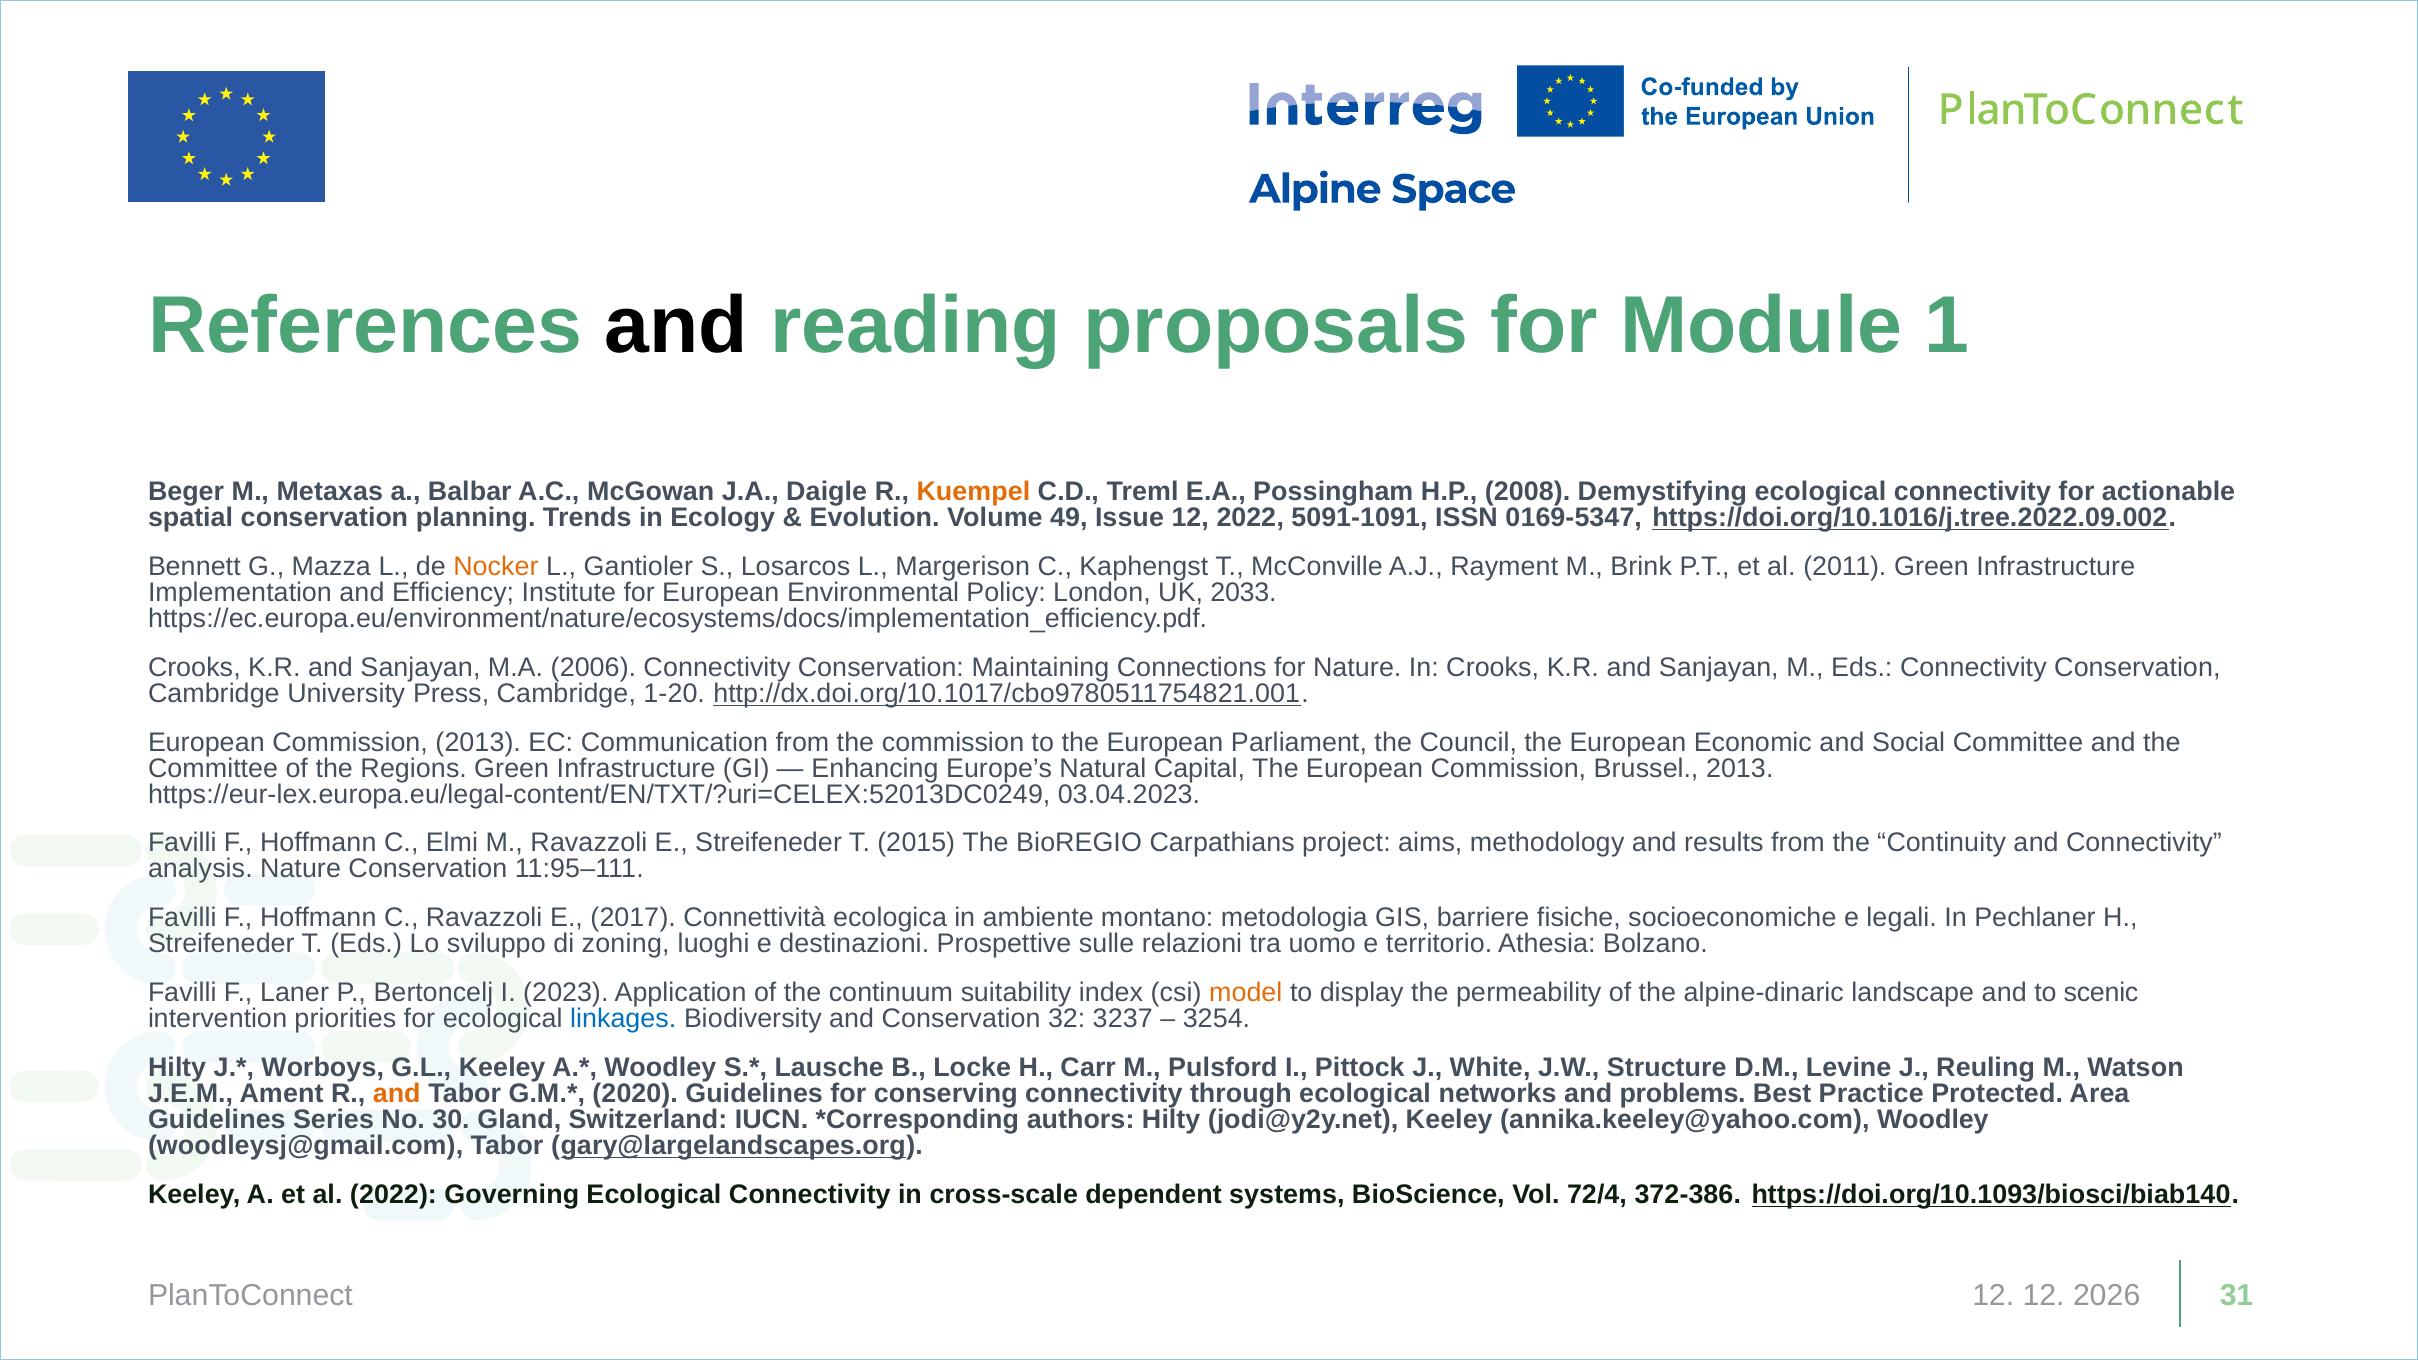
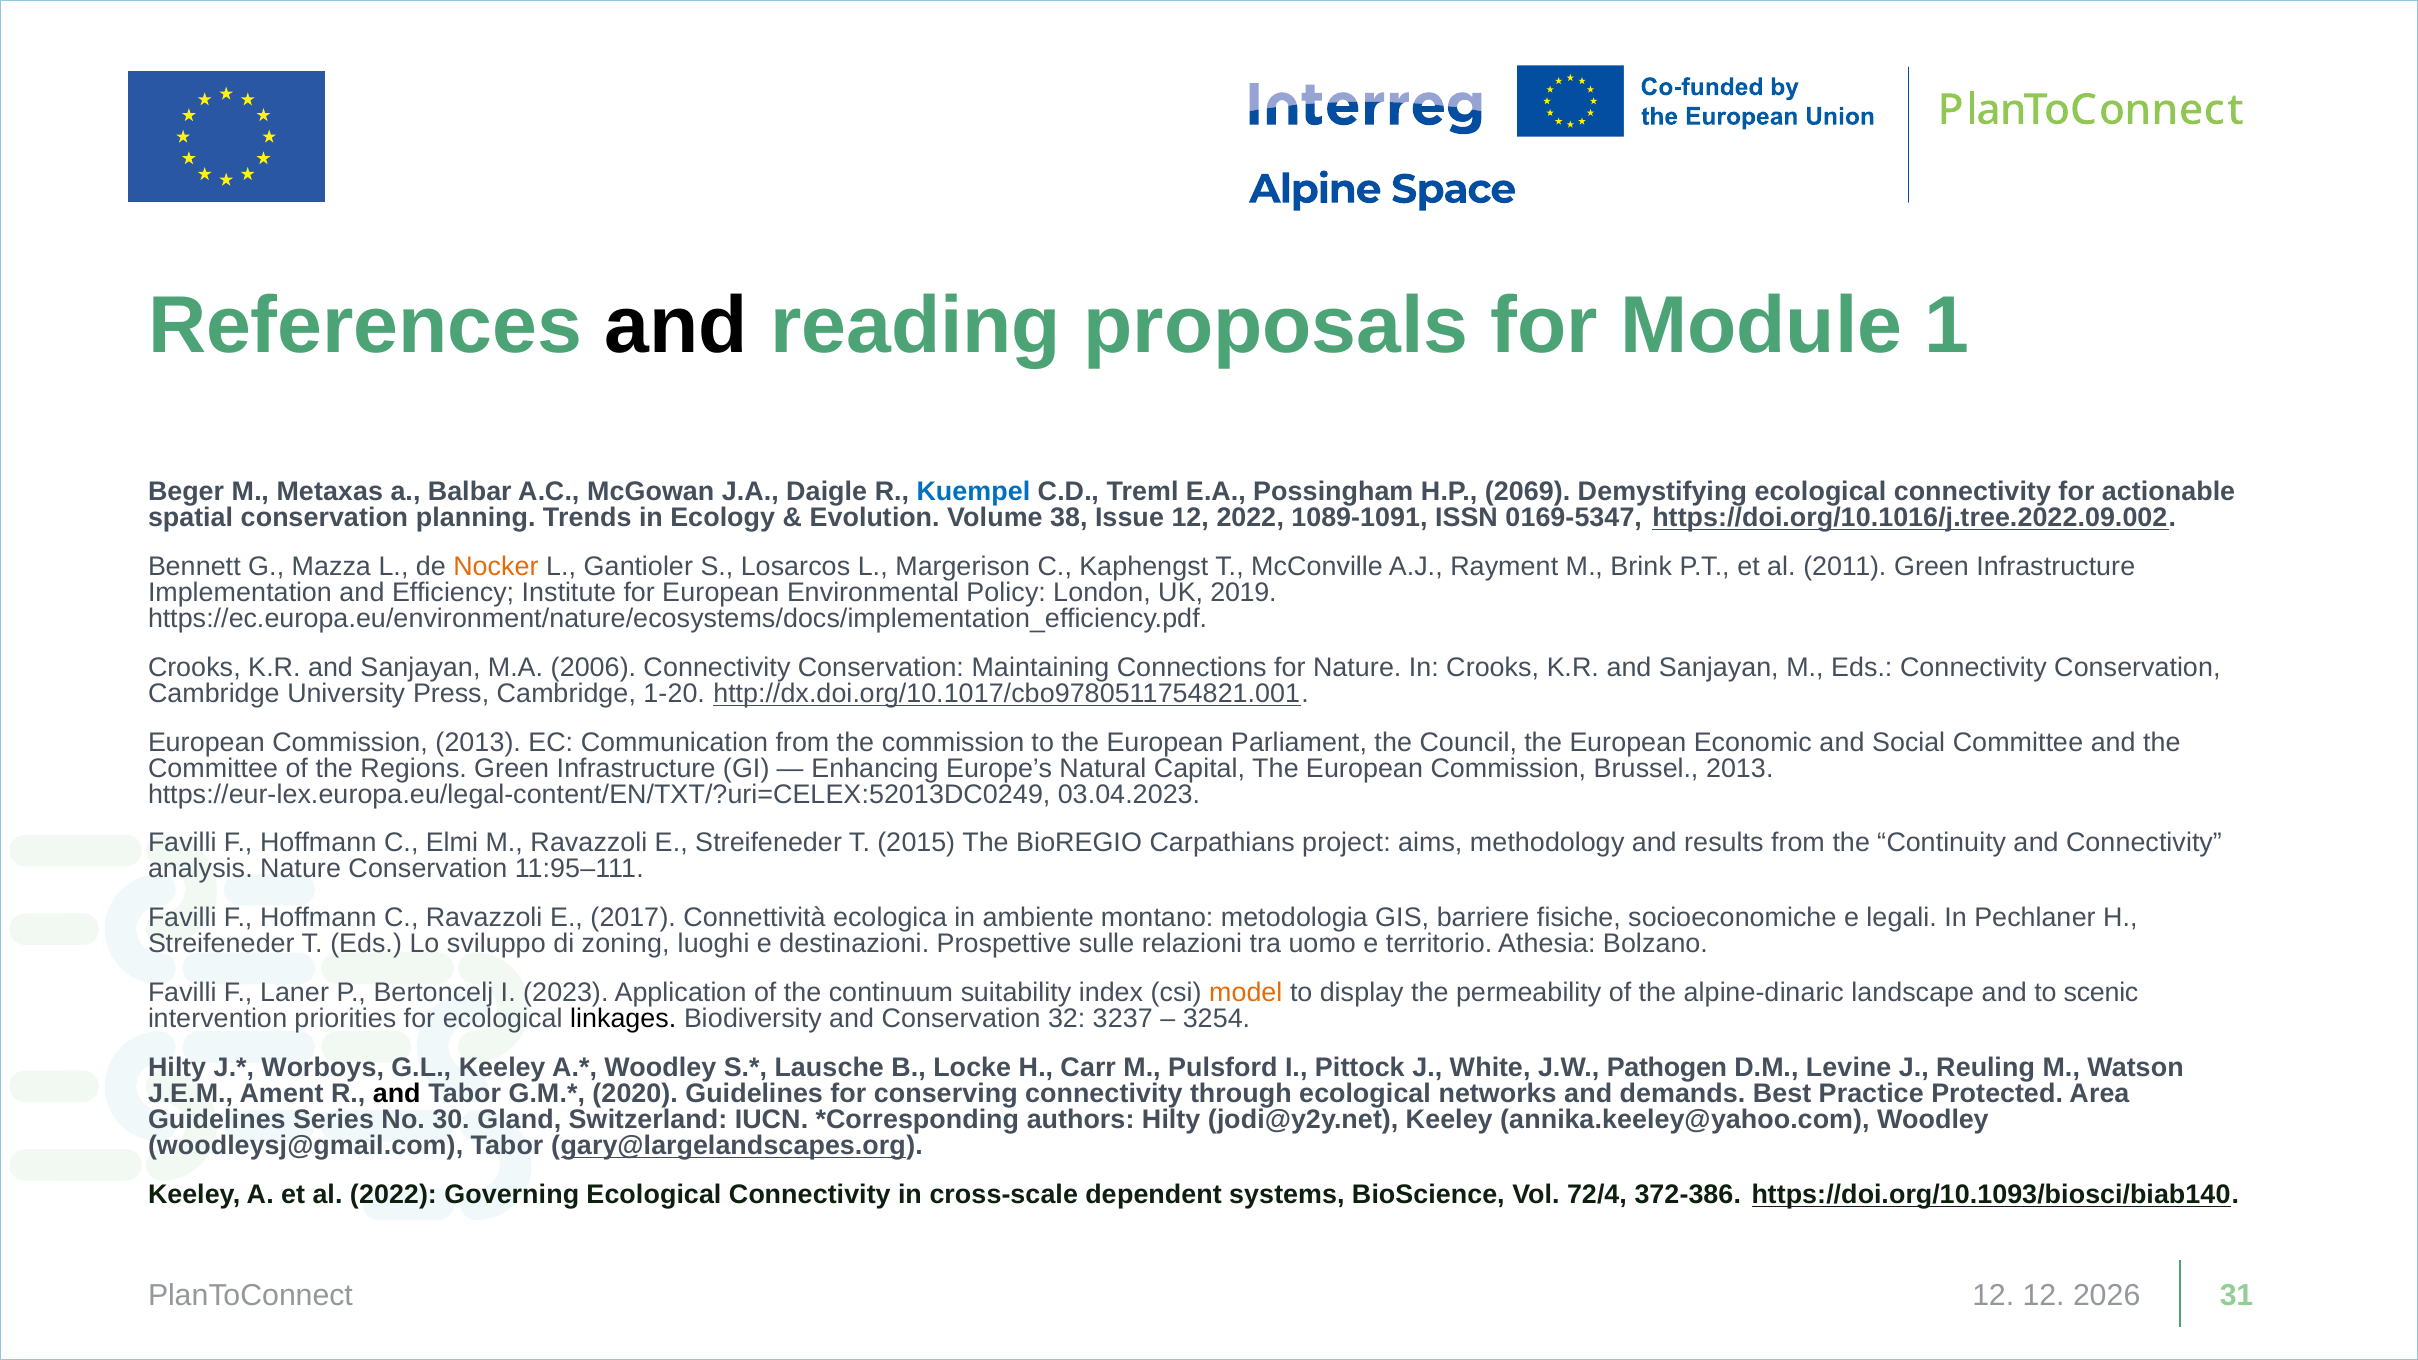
Kuempel colour: orange -> blue
2008: 2008 -> 2069
49: 49 -> 38
5091-1091: 5091-1091 -> 1089-1091
2033: 2033 -> 2019
linkages colour: blue -> black
Structure: Structure -> Pathogen
and at (397, 1094) colour: orange -> black
problems: problems -> demands
